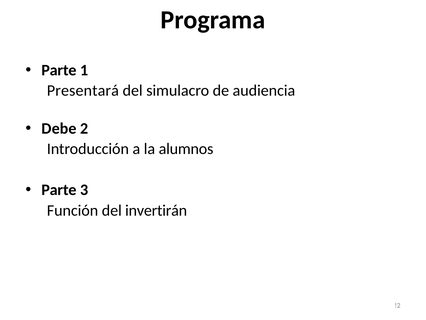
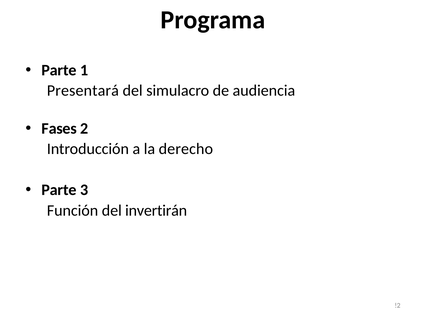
Debe: Debe -> Fases
alumnos: alumnos -> derecho
